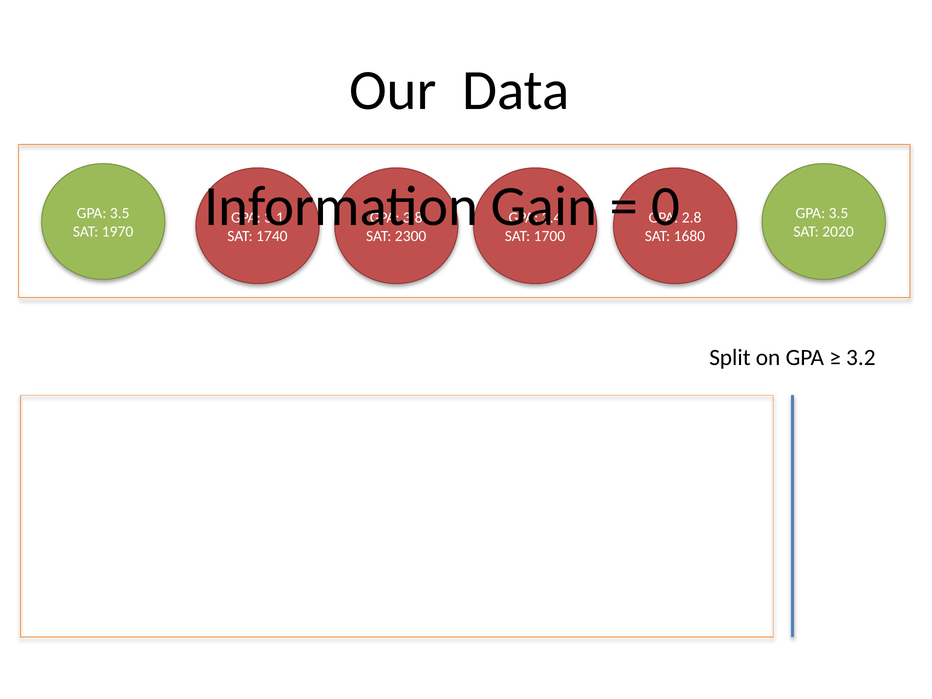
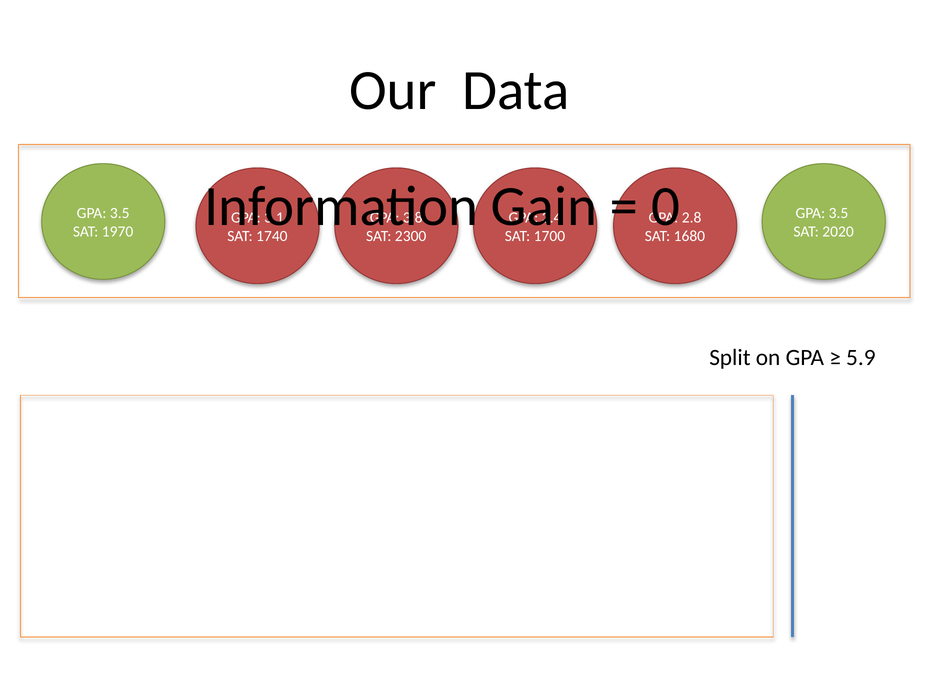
3.2: 3.2 -> 5.9
